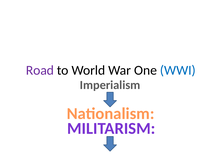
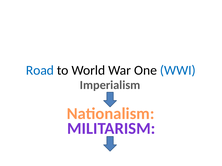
Road colour: purple -> blue
